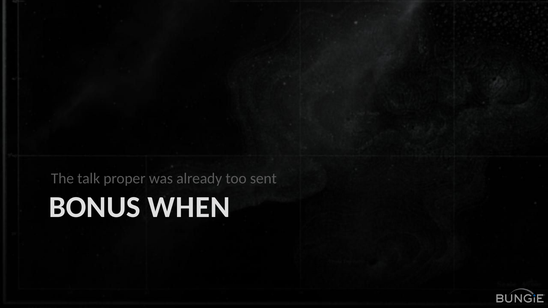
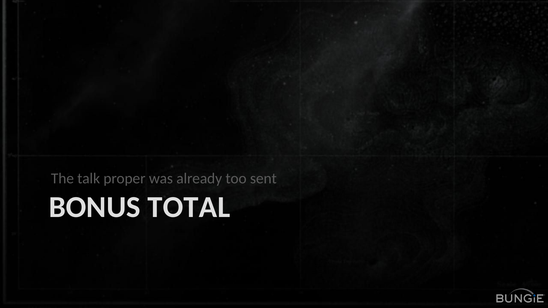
WHEN: WHEN -> TOTAL
